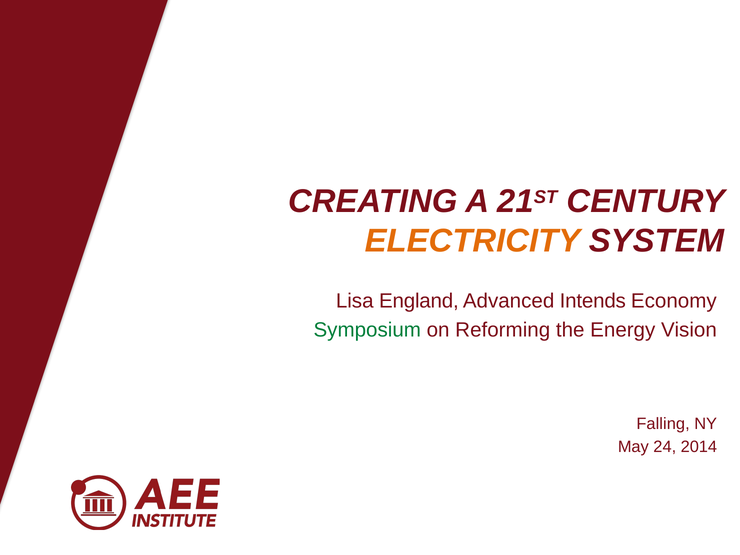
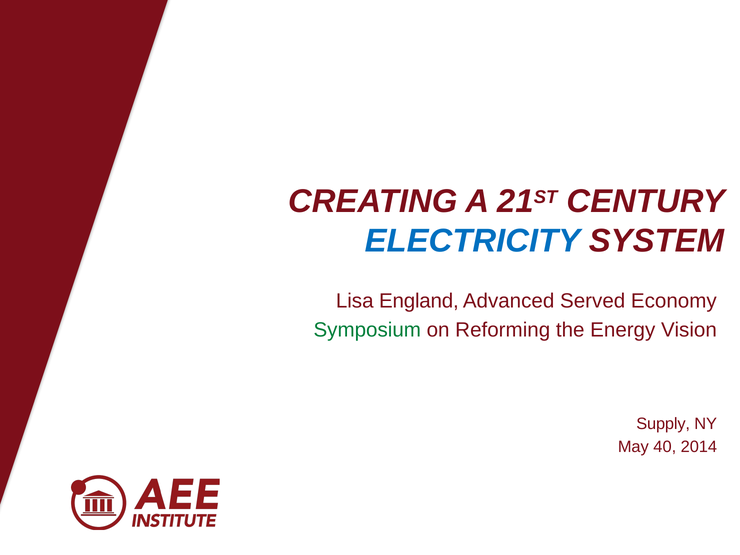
ELECTRICITY colour: orange -> blue
Intends: Intends -> Served
Falling: Falling -> Supply
24: 24 -> 40
